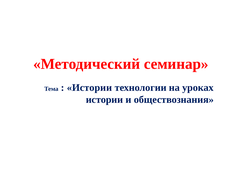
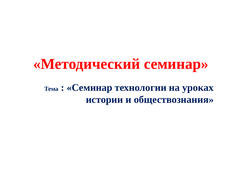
Истории at (89, 87): Истории -> Семинар
